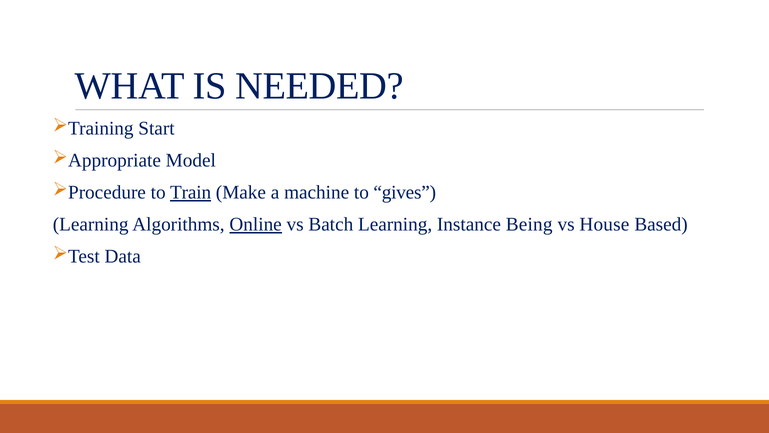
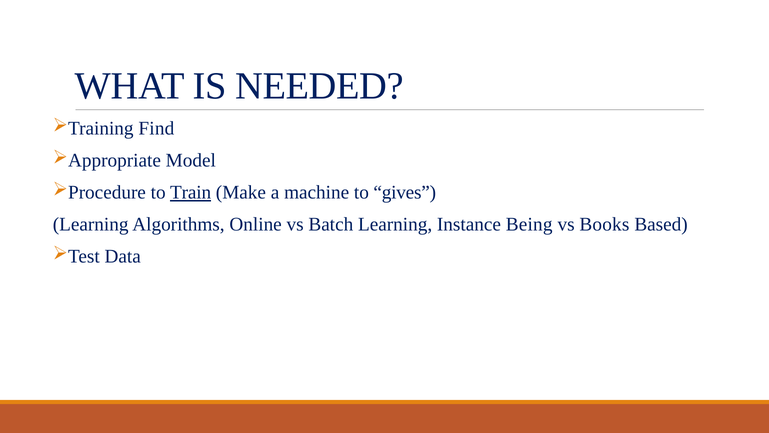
Start: Start -> Find
Online underline: present -> none
House: House -> Books
